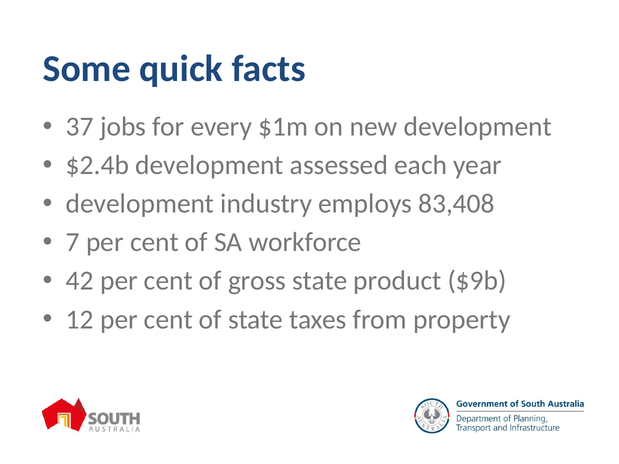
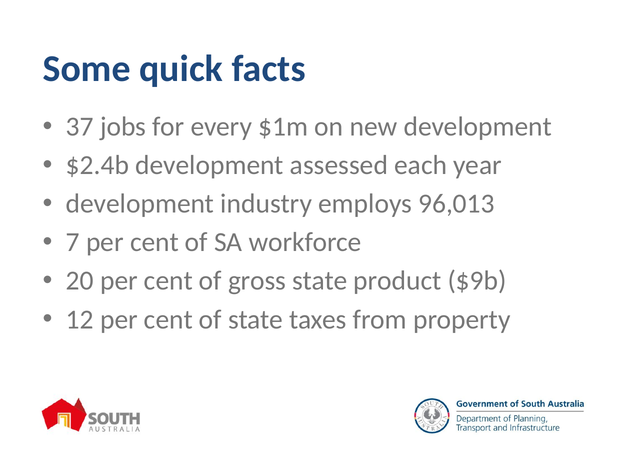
83,408: 83,408 -> 96,013
42: 42 -> 20
